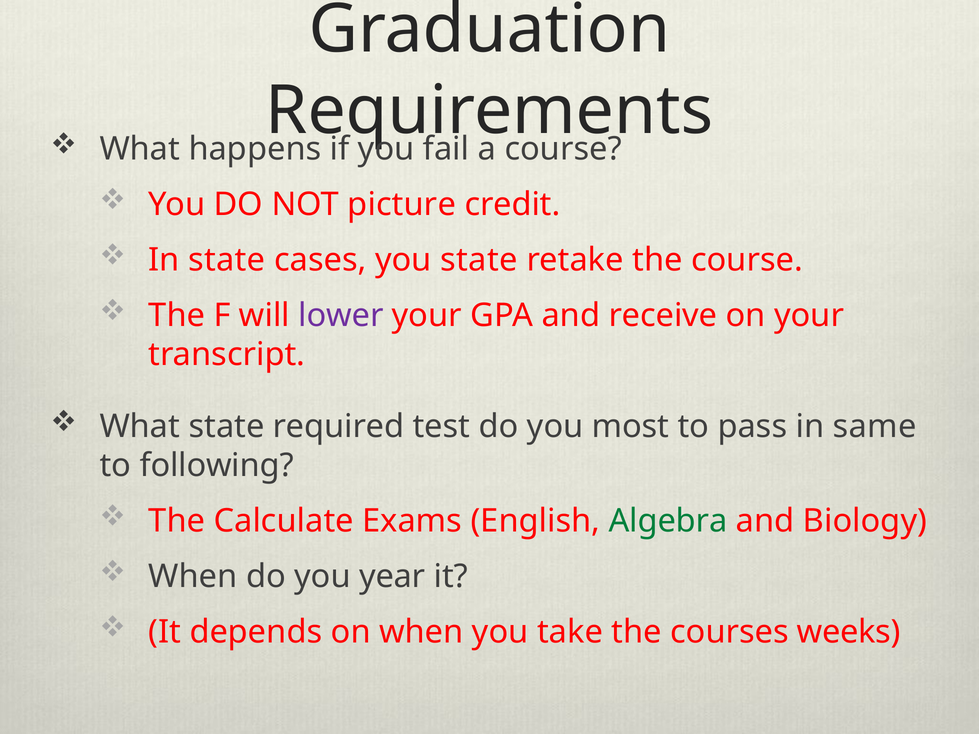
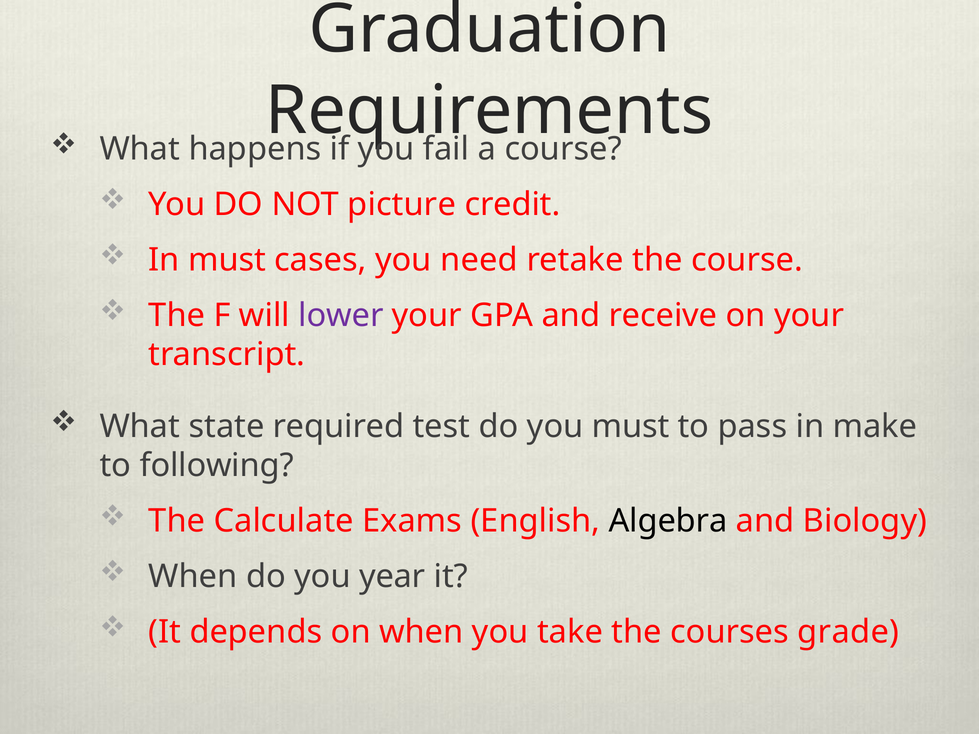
In state: state -> must
you state: state -> need
you most: most -> must
same: same -> make
Algebra colour: green -> black
weeks: weeks -> grade
